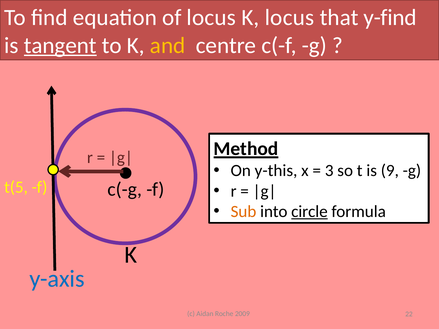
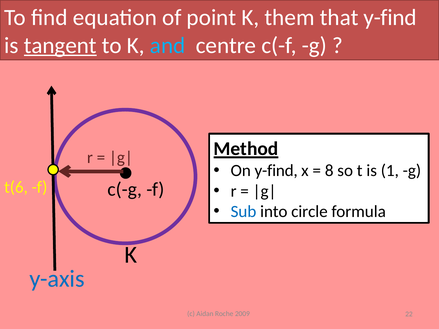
of locus: locus -> point
K locus: locus -> them
and colour: yellow -> light blue
On y-this: y-this -> y-find
3: 3 -> 8
9: 9 -> 1
t(5: t(5 -> t(6
Sub colour: orange -> blue
circle underline: present -> none
